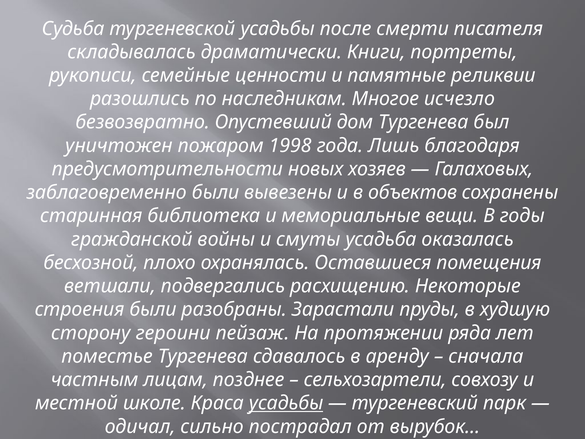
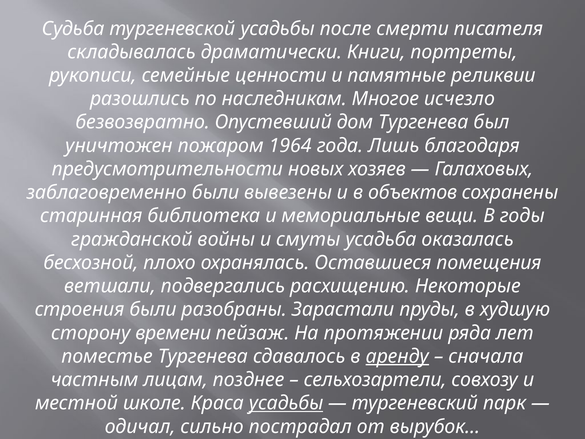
1998: 1998 -> 1964
героини: героини -> времени
аренду underline: none -> present
